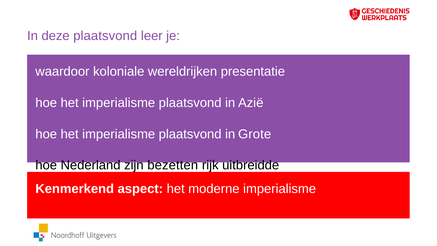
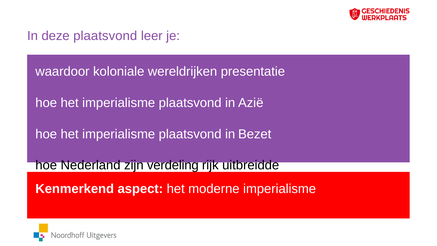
Grote: Grote -> Bezet
bezetten: bezetten -> verdeling
